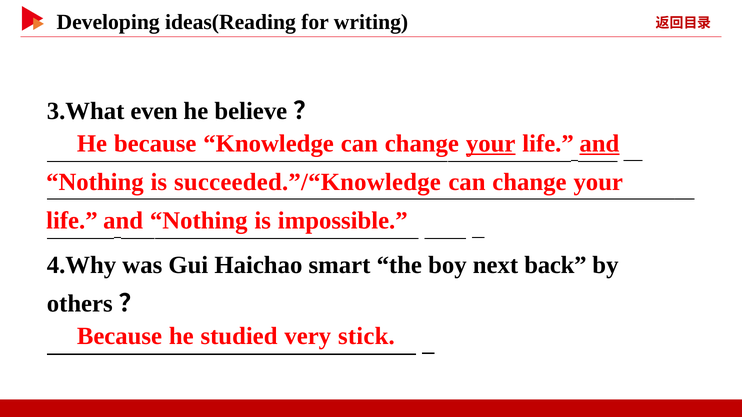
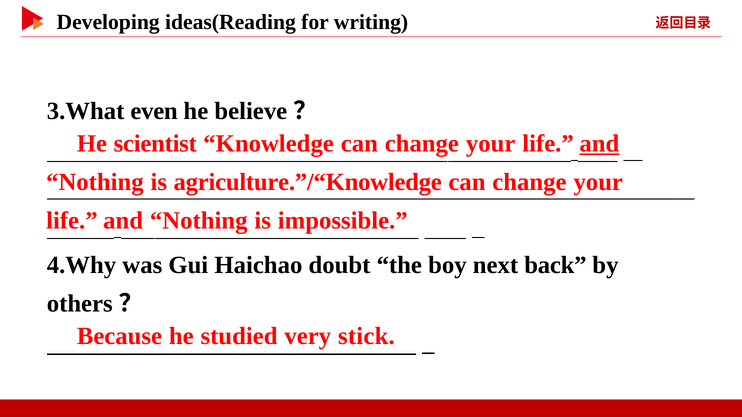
He because: because -> scientist
your at (491, 144) underline: present -> none
succeeded.”/“Knowledge: succeeded.”/“Knowledge -> agriculture.”/“Knowledge
smart: smart -> doubt
